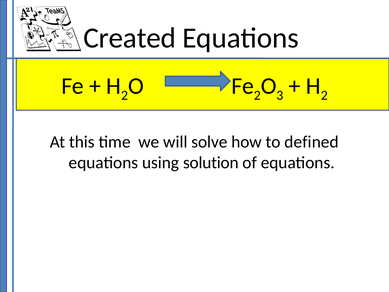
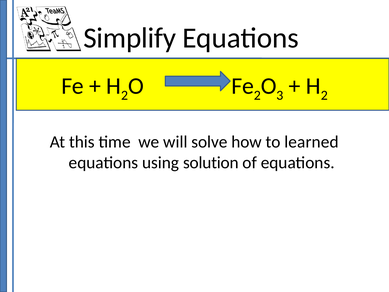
Created: Created -> Simplify
defined: defined -> learned
